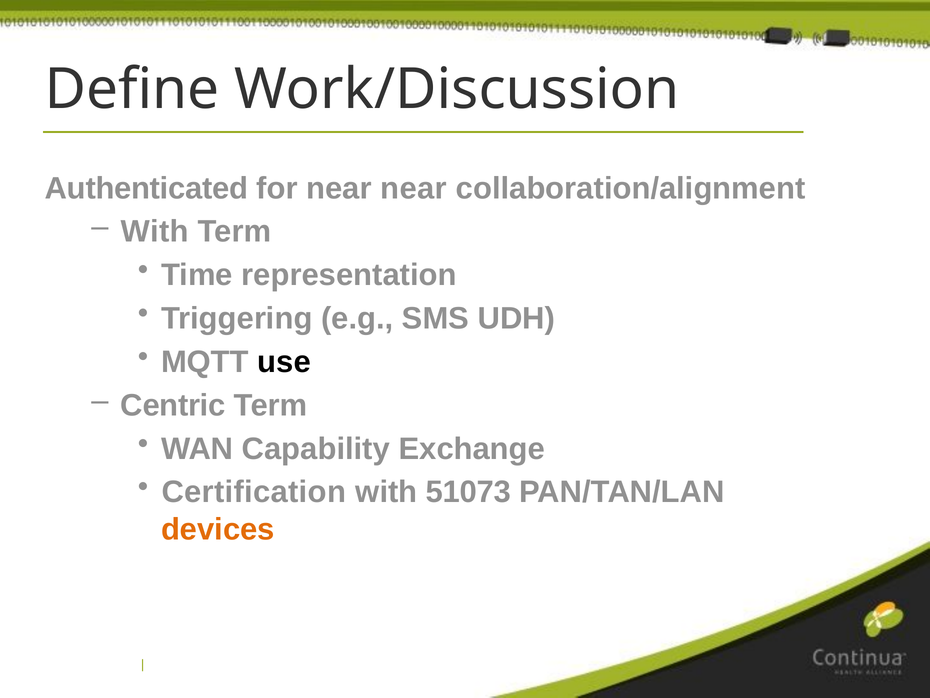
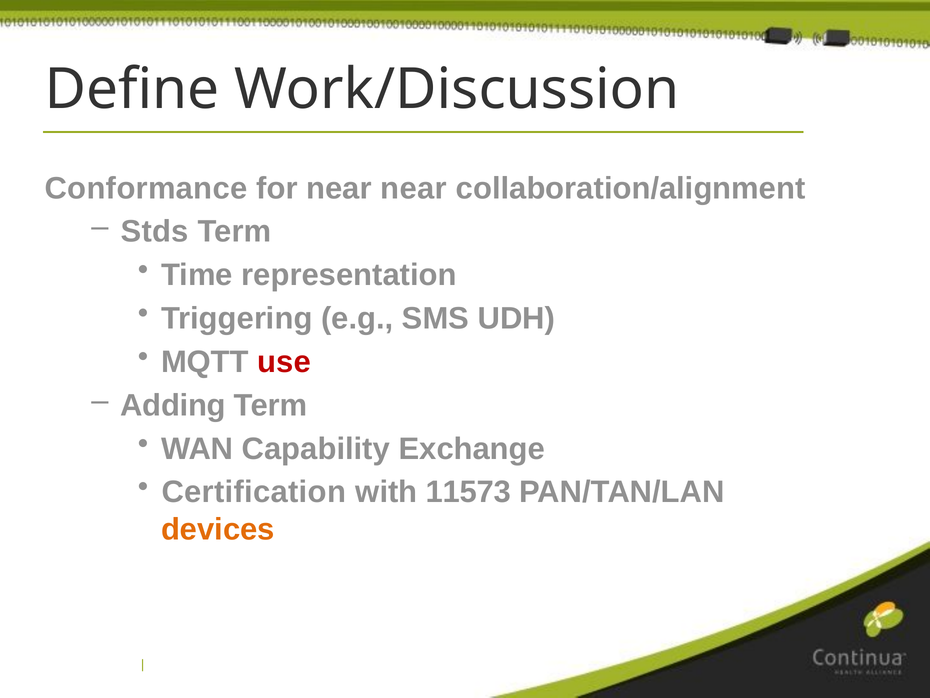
Authenticated: Authenticated -> Conformance
With at (155, 232): With -> Stds
use colour: black -> red
Centric: Centric -> Adding
51073: 51073 -> 11573
